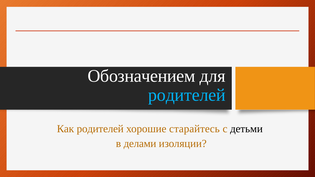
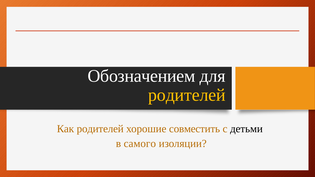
родителей at (187, 95) colour: light blue -> yellow
старайтесь: старайтесь -> совместить
делами: делами -> самого
